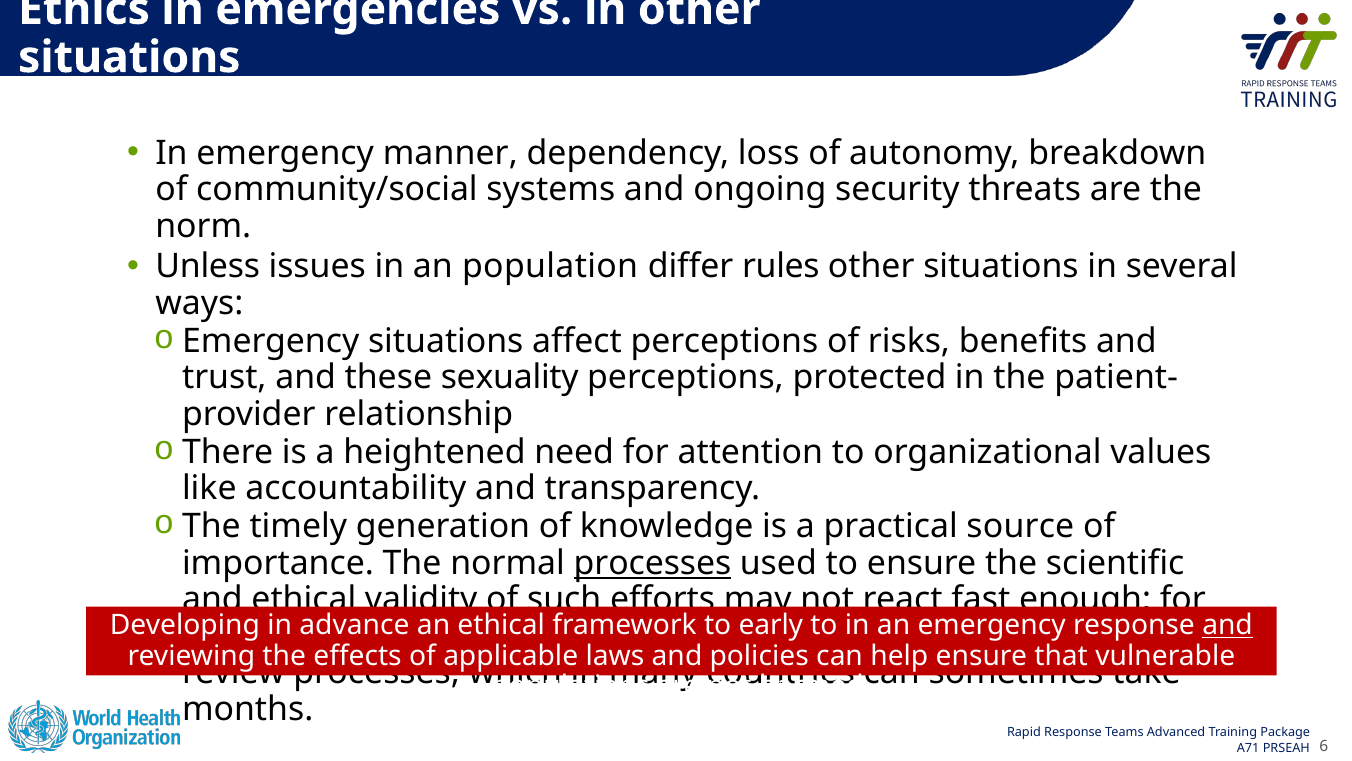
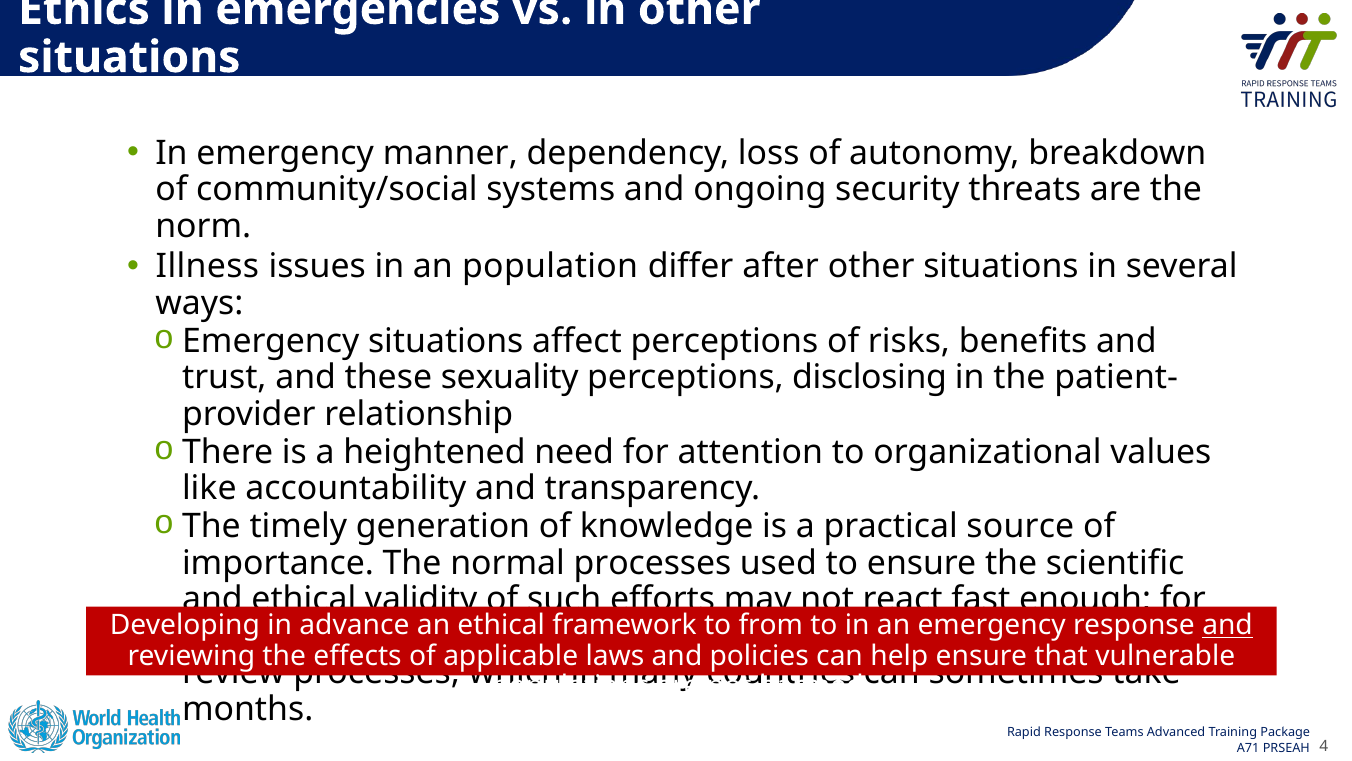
Unless: Unless -> Illness
rules: rules -> after
protected: protected -> disclosing
processes at (652, 563) underline: present -> none
early: early -> from
6: 6 -> 4
